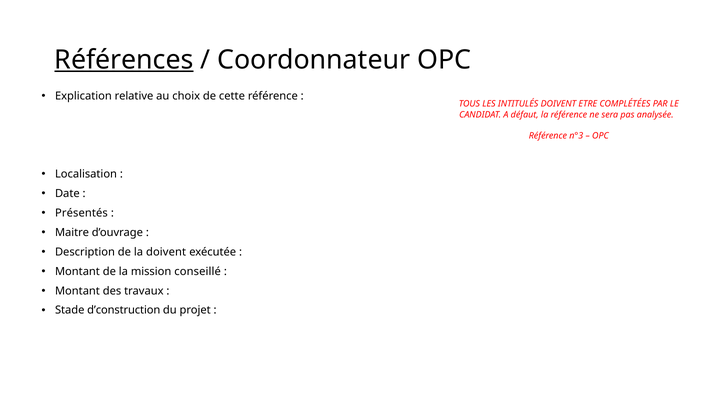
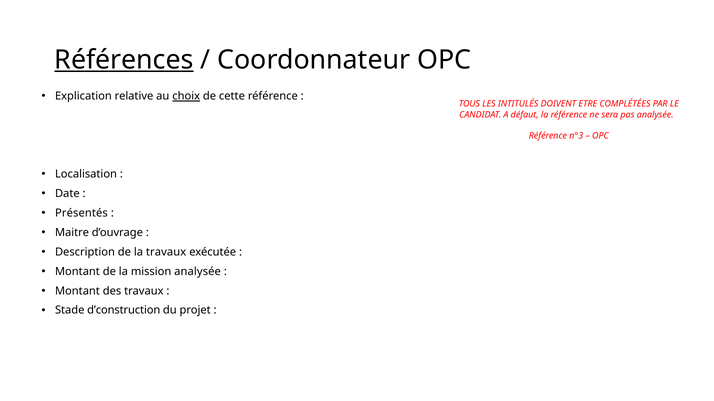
choix underline: none -> present
la doivent: doivent -> travaux
mission conseillé: conseillé -> analysée
